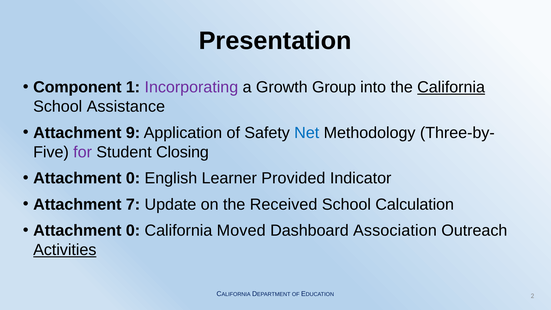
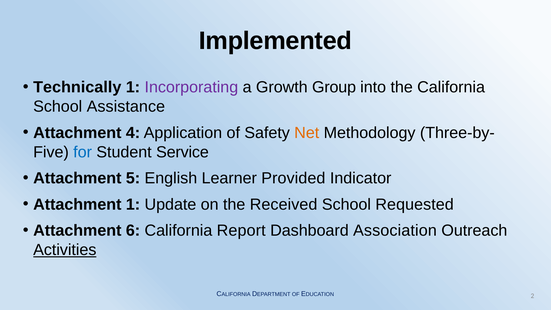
Presentation: Presentation -> Implemented
Component: Component -> Technically
California at (451, 87) underline: present -> none
9: 9 -> 4
Net colour: blue -> orange
for colour: purple -> blue
Closing: Closing -> Service
0 at (133, 178): 0 -> 5
Attachment 7: 7 -> 1
Calculation: Calculation -> Requested
0 at (133, 231): 0 -> 6
Moved: Moved -> Report
